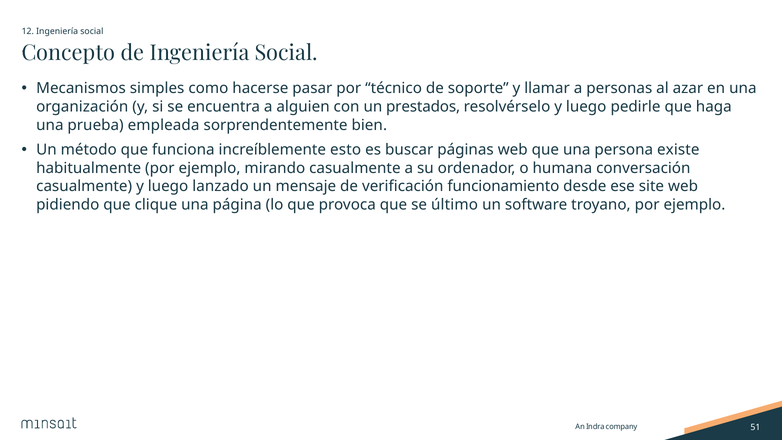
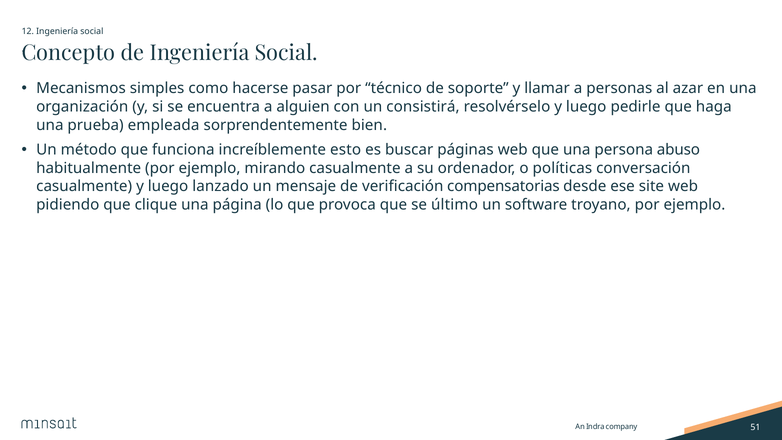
prestados: prestados -> consistirá
existe: existe -> abuso
humana: humana -> políticas
funcionamiento: funcionamiento -> compensatorias
